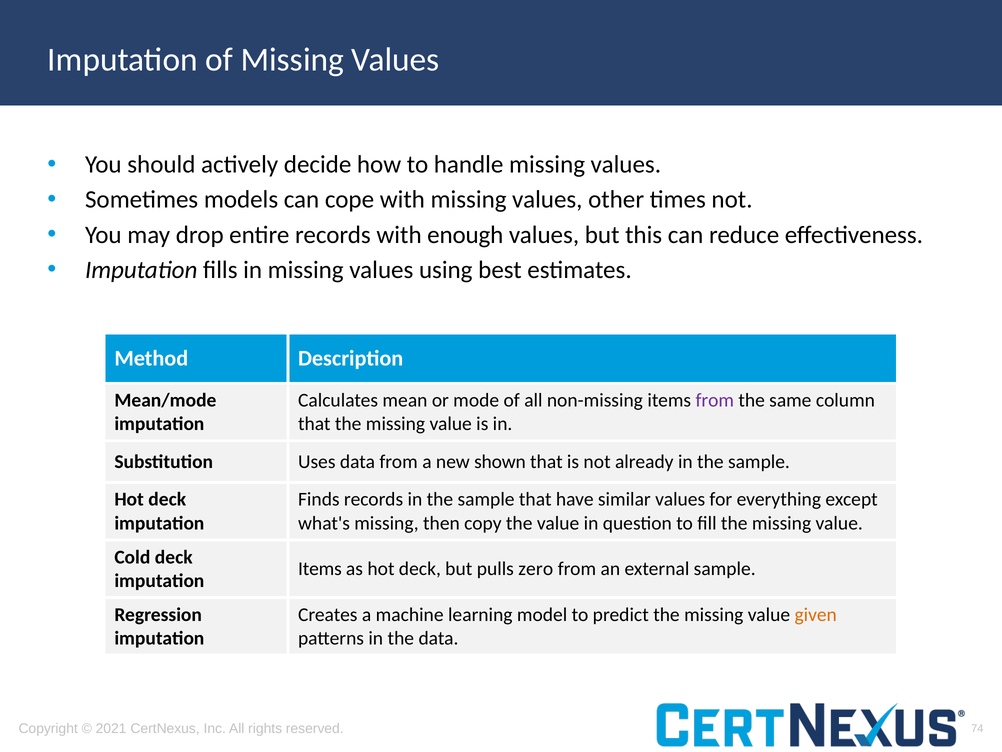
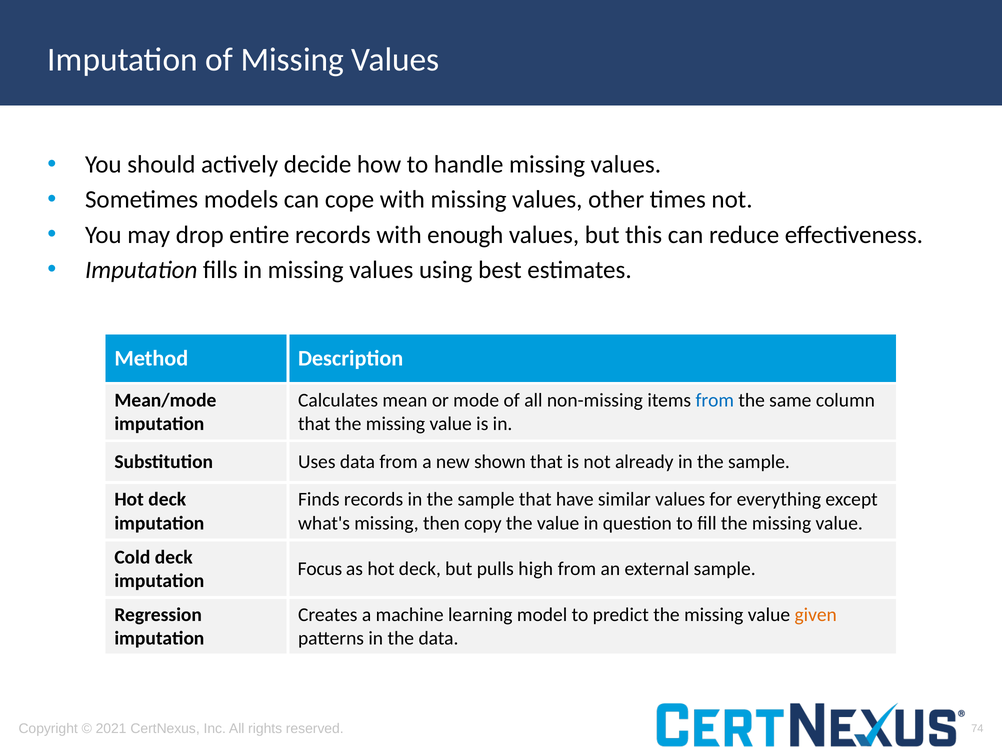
from at (715, 400) colour: purple -> blue
Items at (320, 569): Items -> Focus
zero: zero -> high
